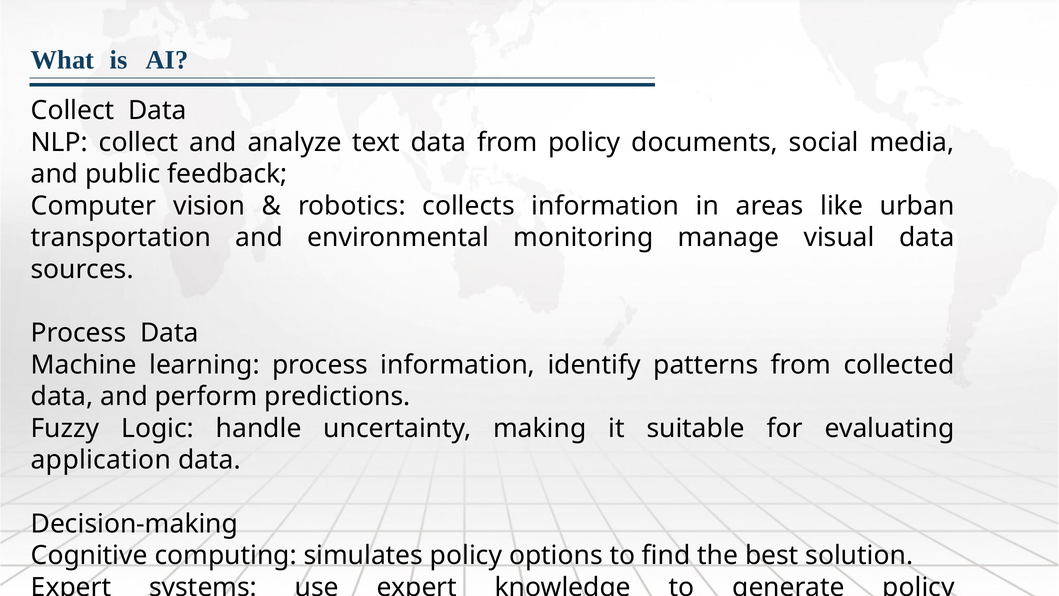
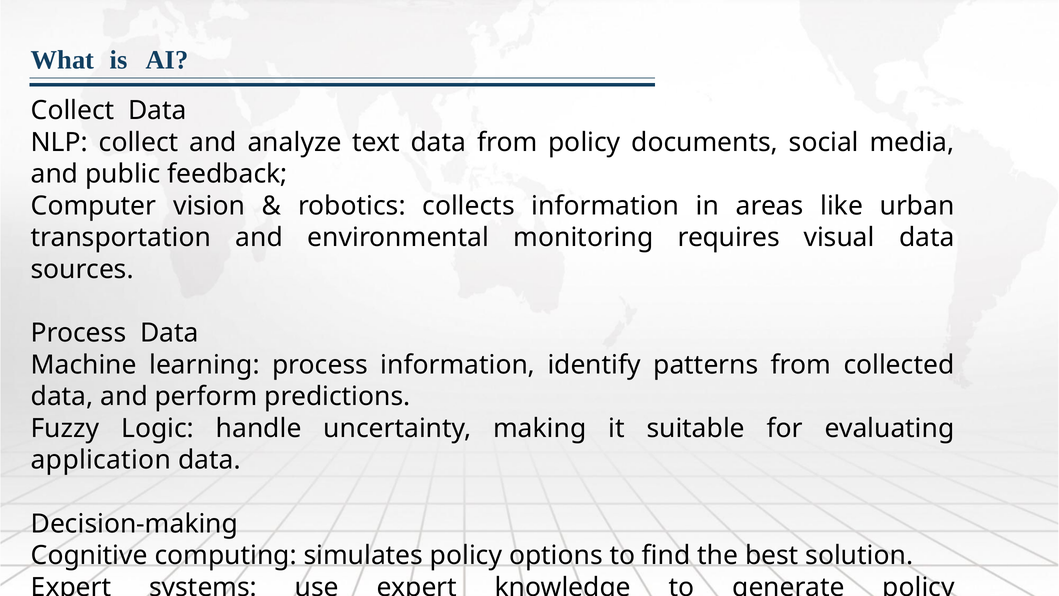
manage: manage -> requires
